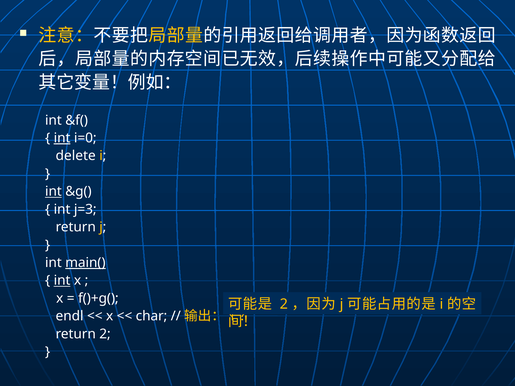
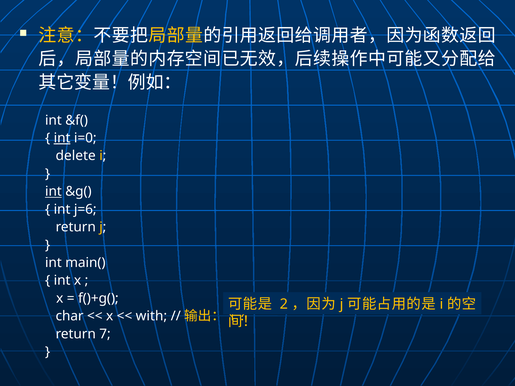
j=3: j=3 -> j=6
main( underline: present -> none
int at (62, 281) underline: present -> none
endl: endl -> char
char: char -> with
return 2: 2 -> 7
